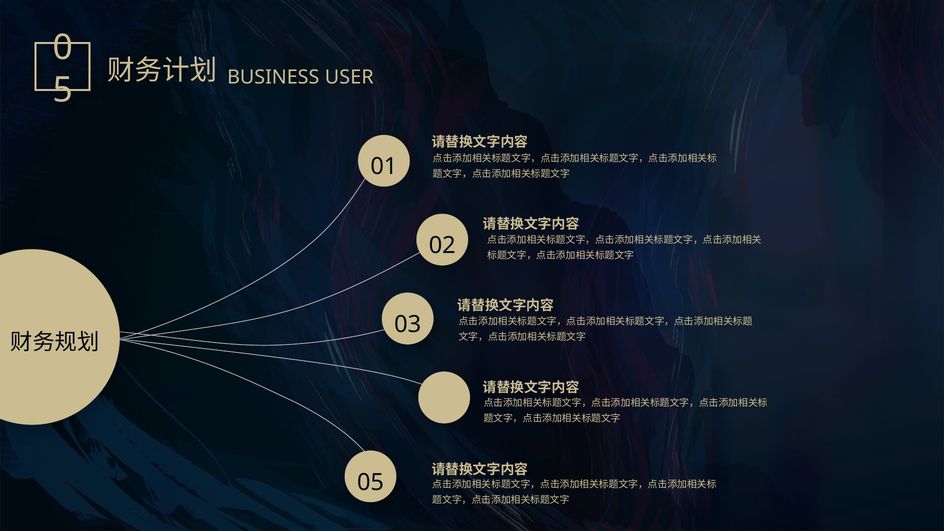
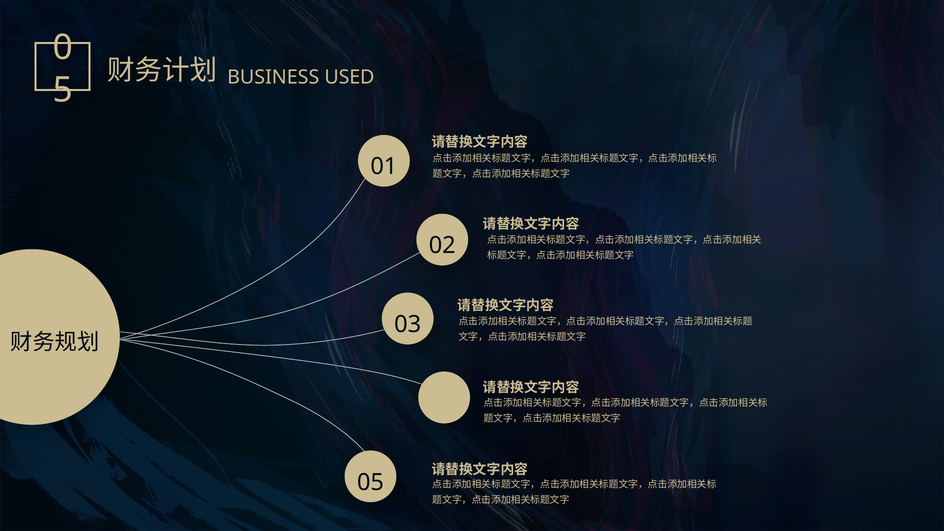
USER: USER -> USED
